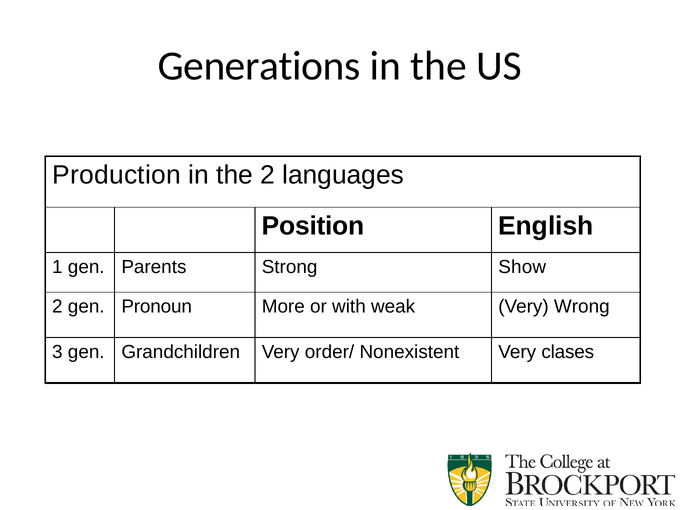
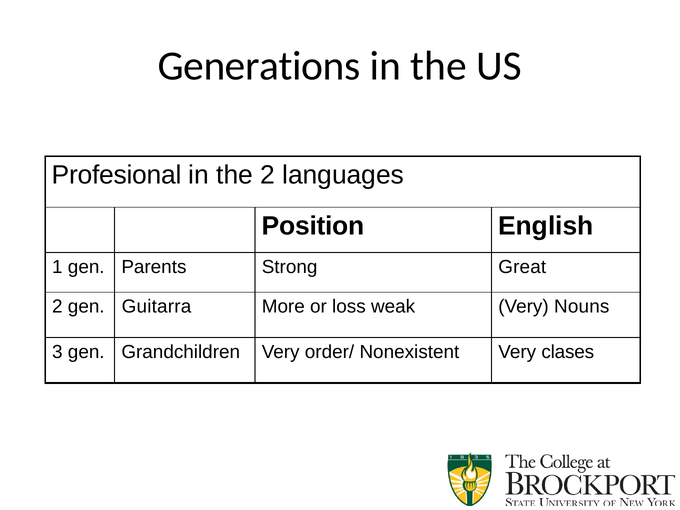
Production: Production -> Profesional
Show: Show -> Great
Pronoun: Pronoun -> Guitarra
with: with -> loss
Wrong: Wrong -> Nouns
